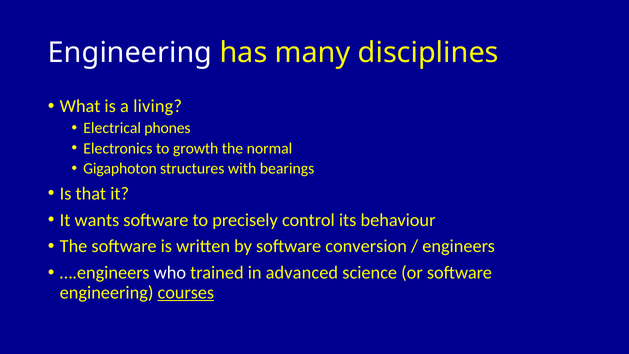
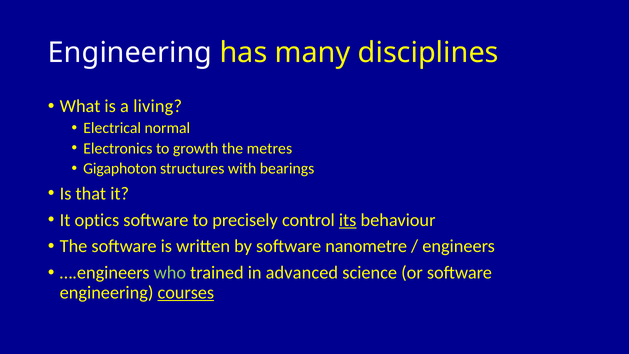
phones: phones -> normal
normal: normal -> metres
wants: wants -> optics
its underline: none -> present
conversion: conversion -> nanometre
who colour: white -> light green
